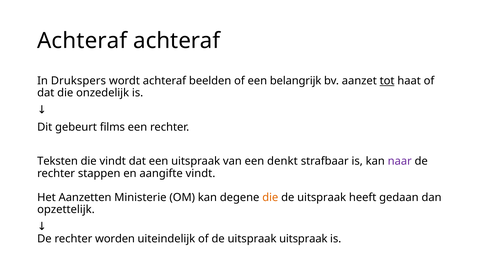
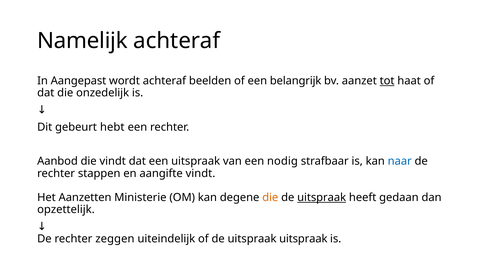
Achteraf at (82, 41): Achteraf -> Namelijk
Drukspers: Drukspers -> Aangepast
films: films -> hebt
Teksten: Teksten -> Aanbod
denkt: denkt -> nodig
naar colour: purple -> blue
uitspraak at (322, 198) underline: none -> present
worden: worden -> zeggen
